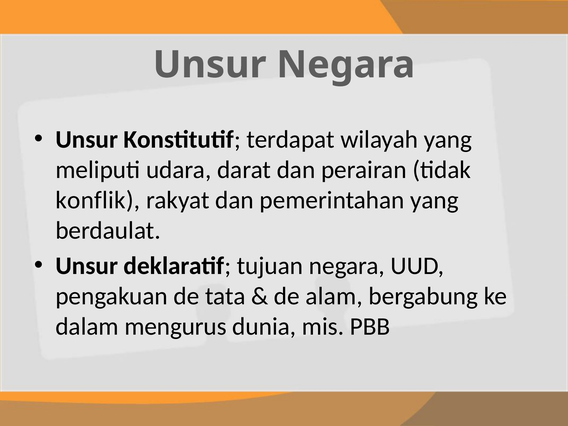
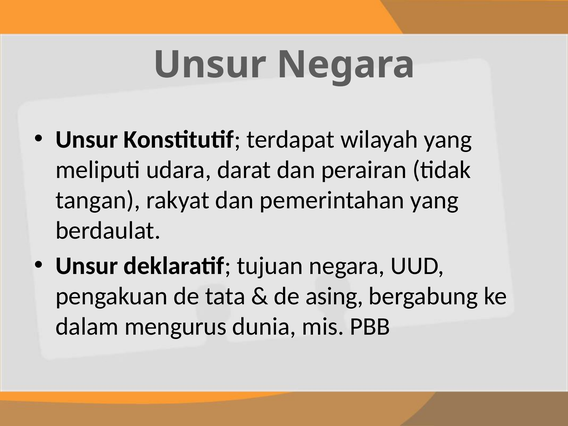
konflik: konflik -> tangan
alam: alam -> asing
